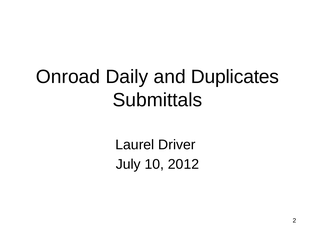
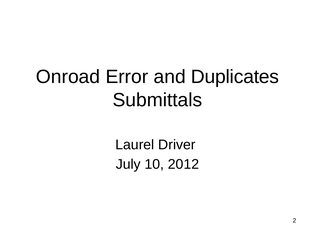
Daily: Daily -> Error
